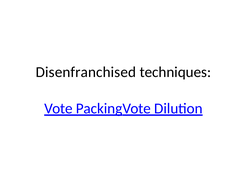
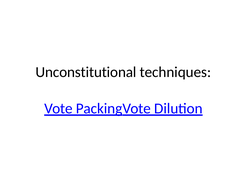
Disenfranchised: Disenfranchised -> Unconstitutional
